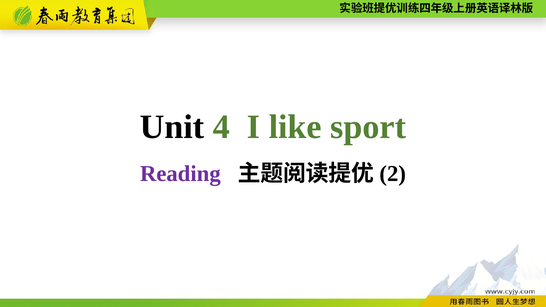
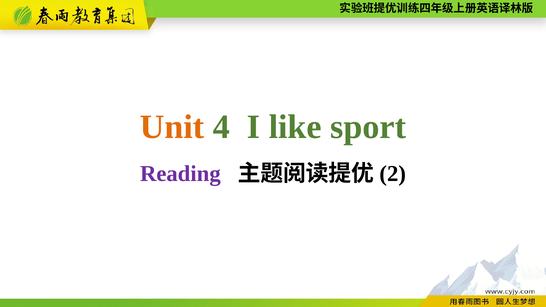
Unit colour: black -> orange
